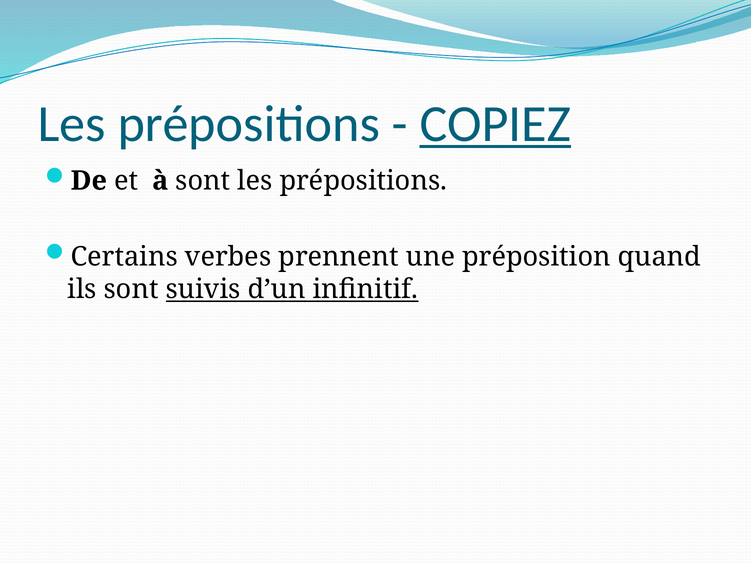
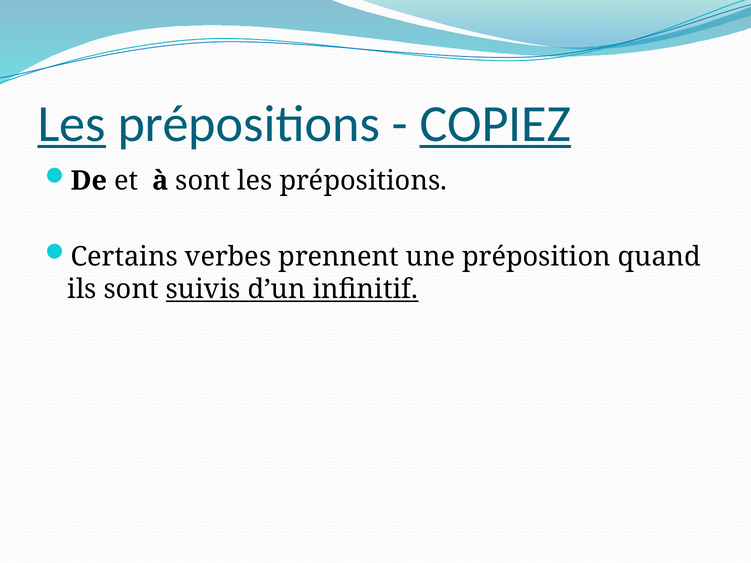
Les at (72, 124) underline: none -> present
